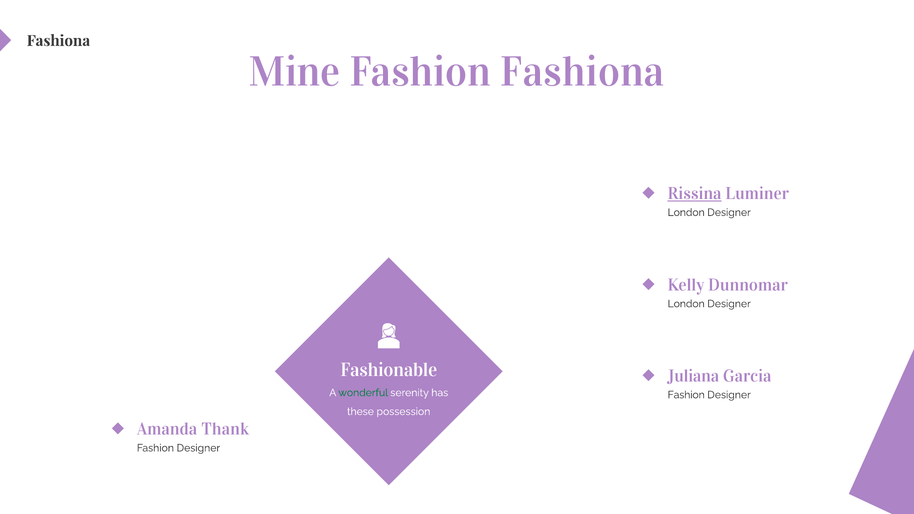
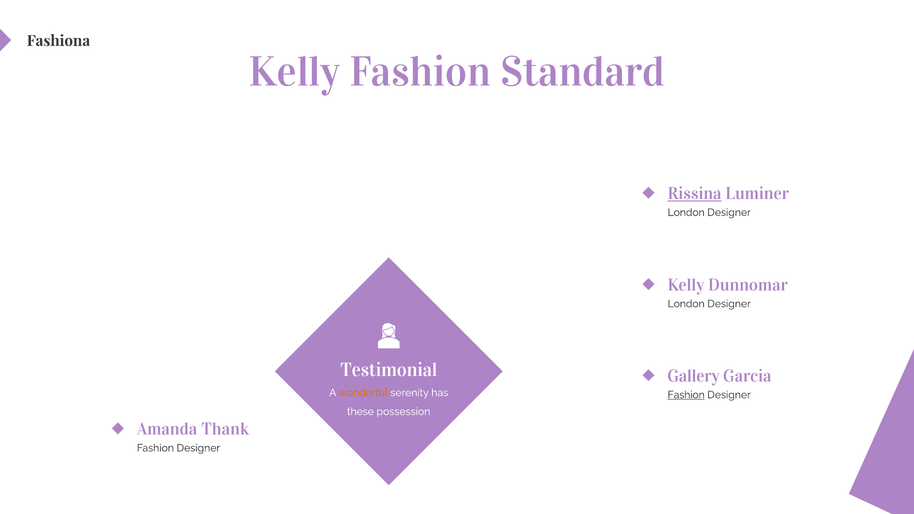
Mine at (295, 72): Mine -> Kelly
Fashiona: Fashiona -> Standard
Fashionable: Fashionable -> Testimonial
Juliana: Juliana -> Gallery
wonderful colour: green -> orange
Fashion at (686, 395) underline: none -> present
